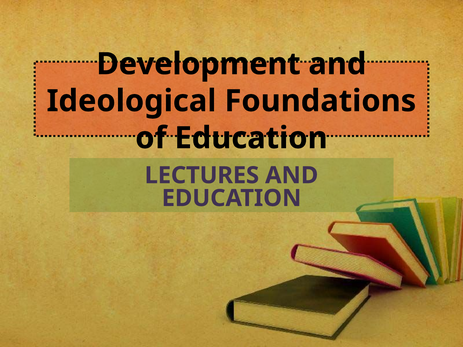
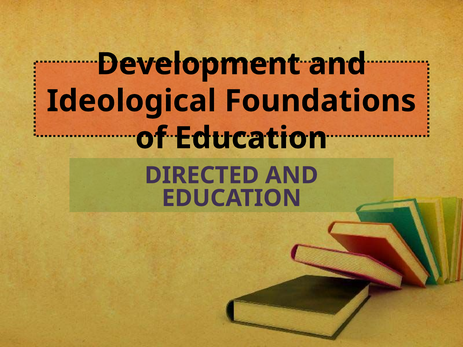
LECTURES: LECTURES -> DIRECTED
